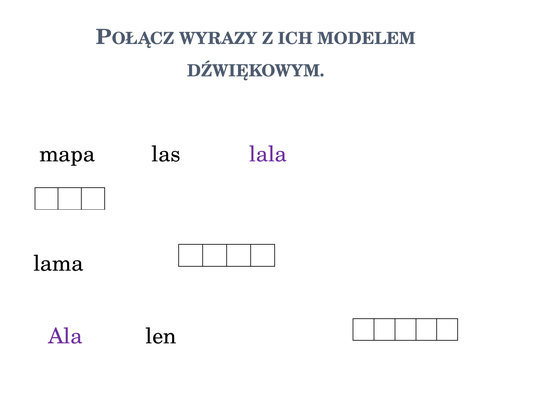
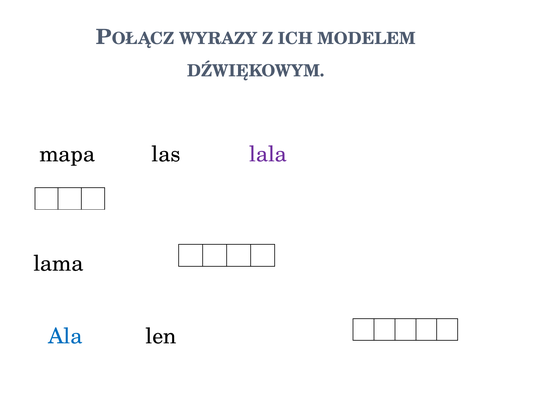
Ala colour: purple -> blue
